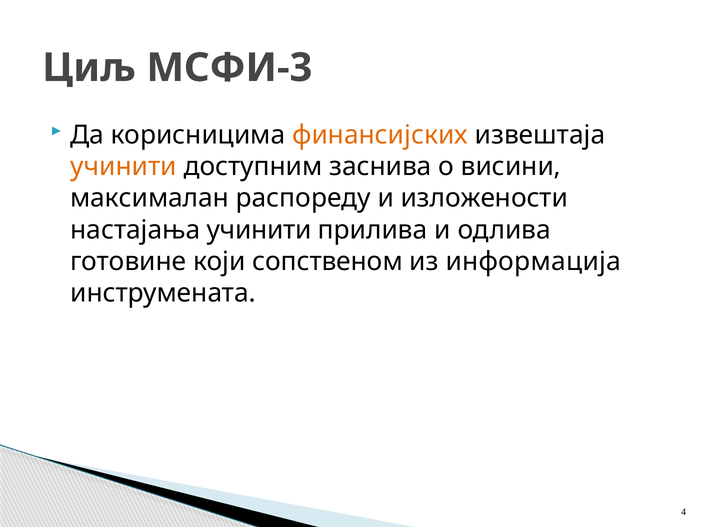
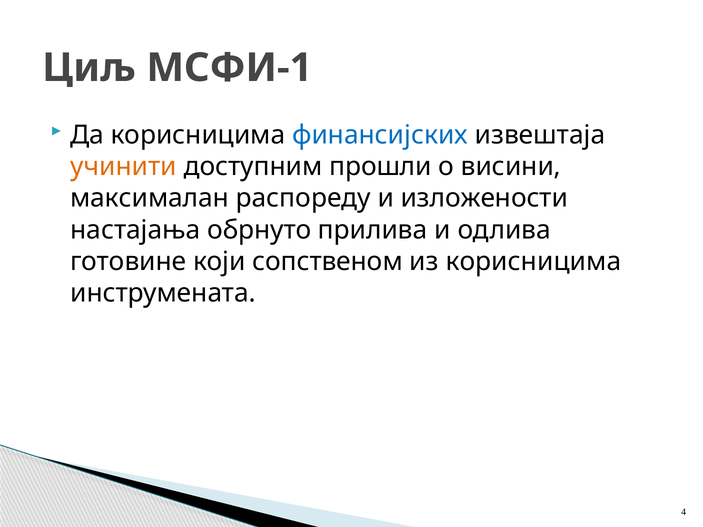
МСФИ-3: МСФИ-3 -> МСФИ-1
финансијских colour: orange -> blue
заснива: заснива -> прошли
настајања учинити: учинити -> обрнуто
из информацијa: информацијa -> корисницима
